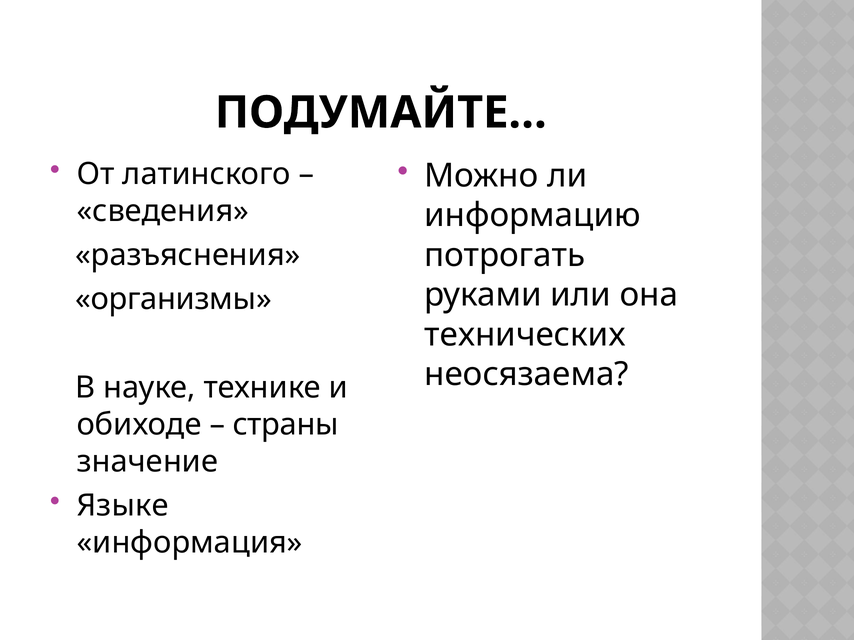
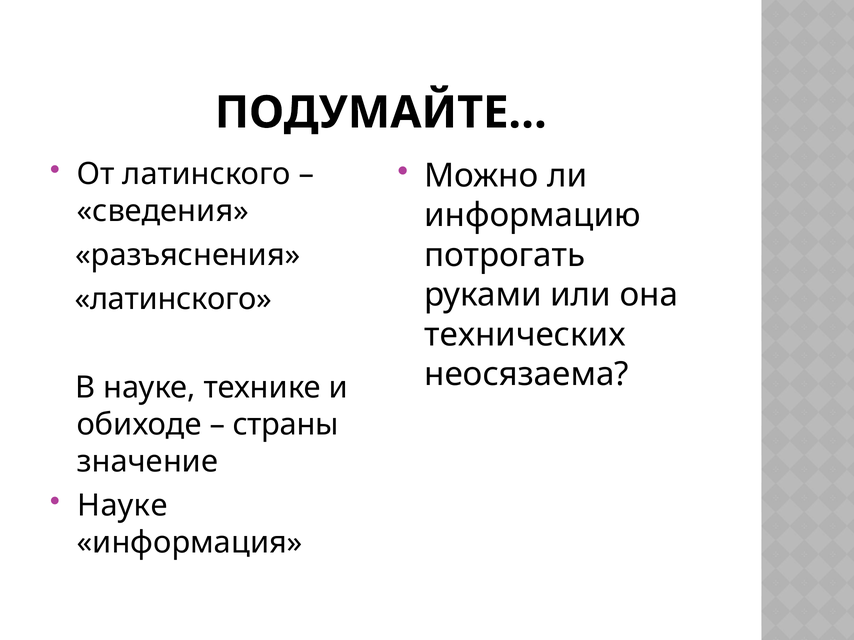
организмы at (173, 300): организмы -> латинского
Языке at (123, 506): Языке -> Науке
